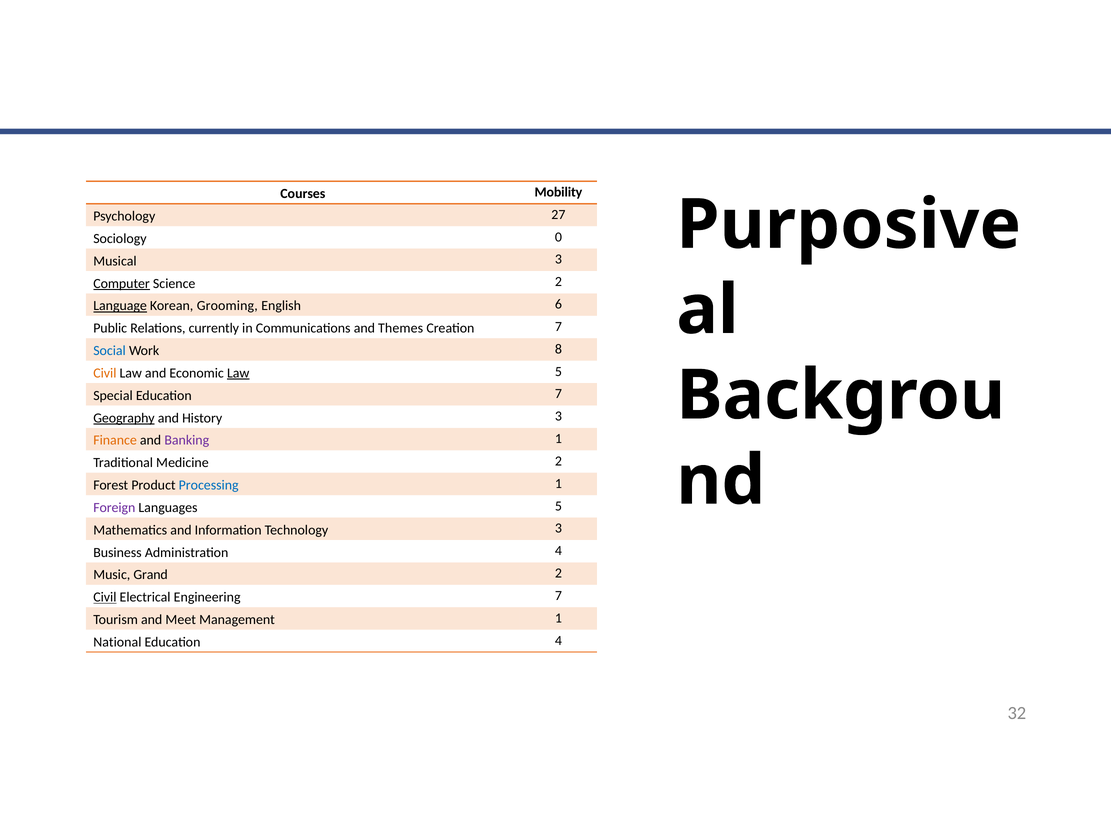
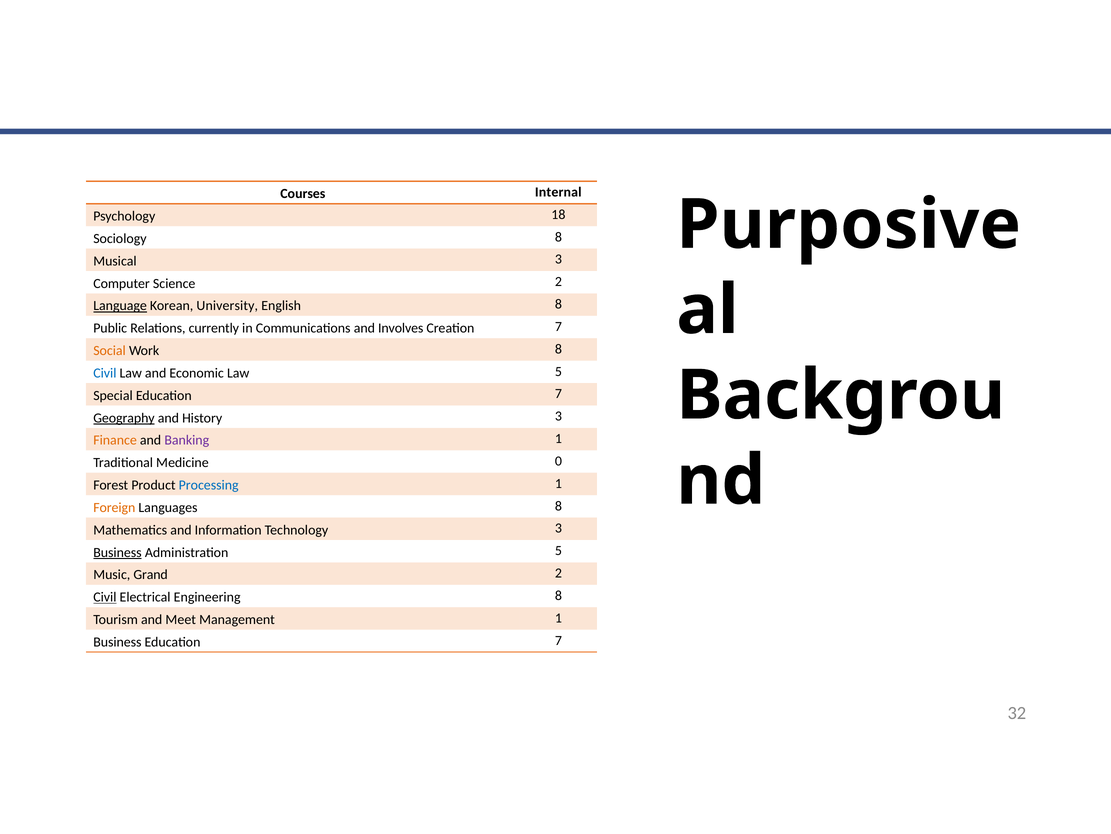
Mobility: Mobility -> Internal
27: 27 -> 18
Sociology 0: 0 -> 8
Computer underline: present -> none
Grooming: Grooming -> University
English 6: 6 -> 8
Themes: Themes -> Involves
Social colour: blue -> orange
Civil at (105, 373) colour: orange -> blue
Law at (238, 373) underline: present -> none
Medicine 2: 2 -> 0
Foreign colour: purple -> orange
Languages 5: 5 -> 8
Business at (117, 552) underline: none -> present
Administration 4: 4 -> 5
Engineering 7: 7 -> 8
National at (117, 641): National -> Business
4 at (558, 640): 4 -> 7
